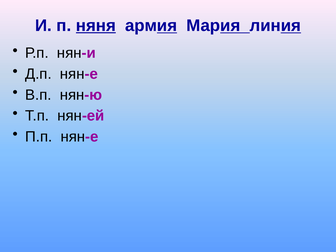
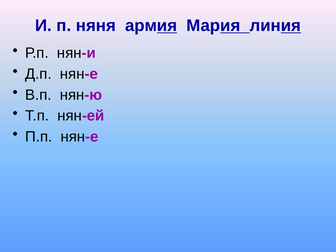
няня underline: present -> none
